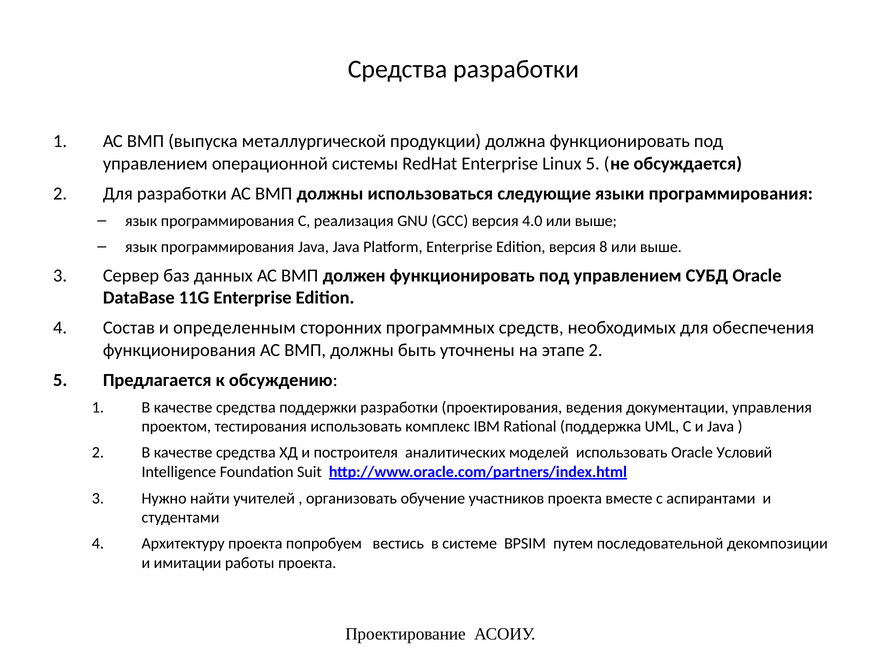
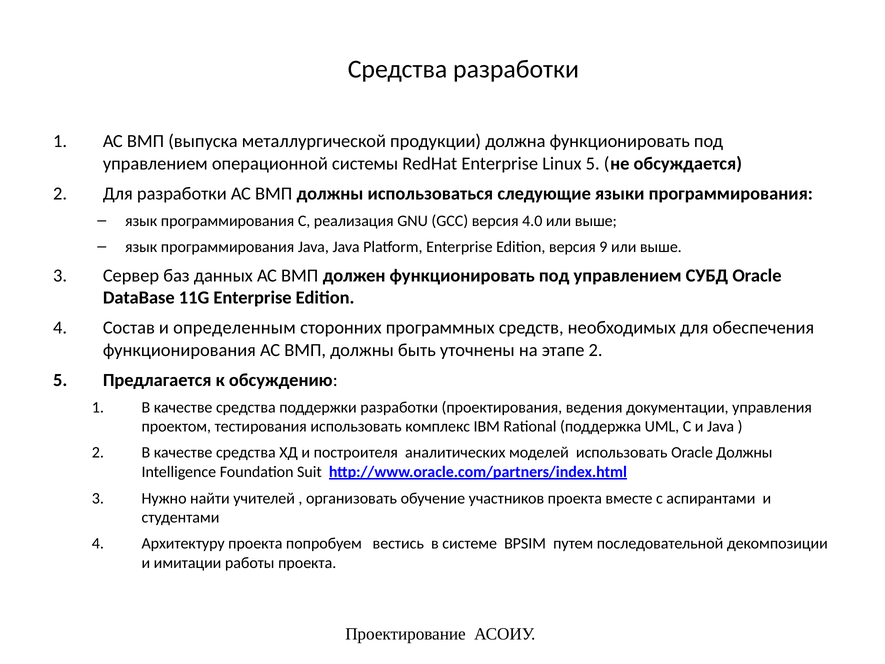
8: 8 -> 9
Oracle Условий: Условий -> Должны
